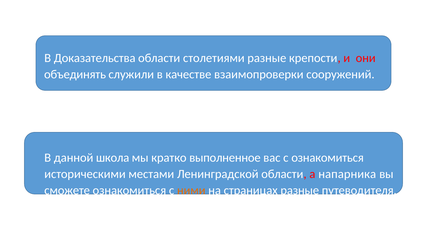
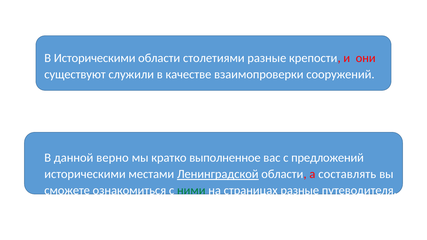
В Доказательства: Доказательства -> Историческими
объединять: объединять -> существуют
школа: школа -> верно
с ознакомиться: ознакомиться -> предложений
Ленинградской underline: none -> present
напарника: напарника -> составлять
ними colour: orange -> green
